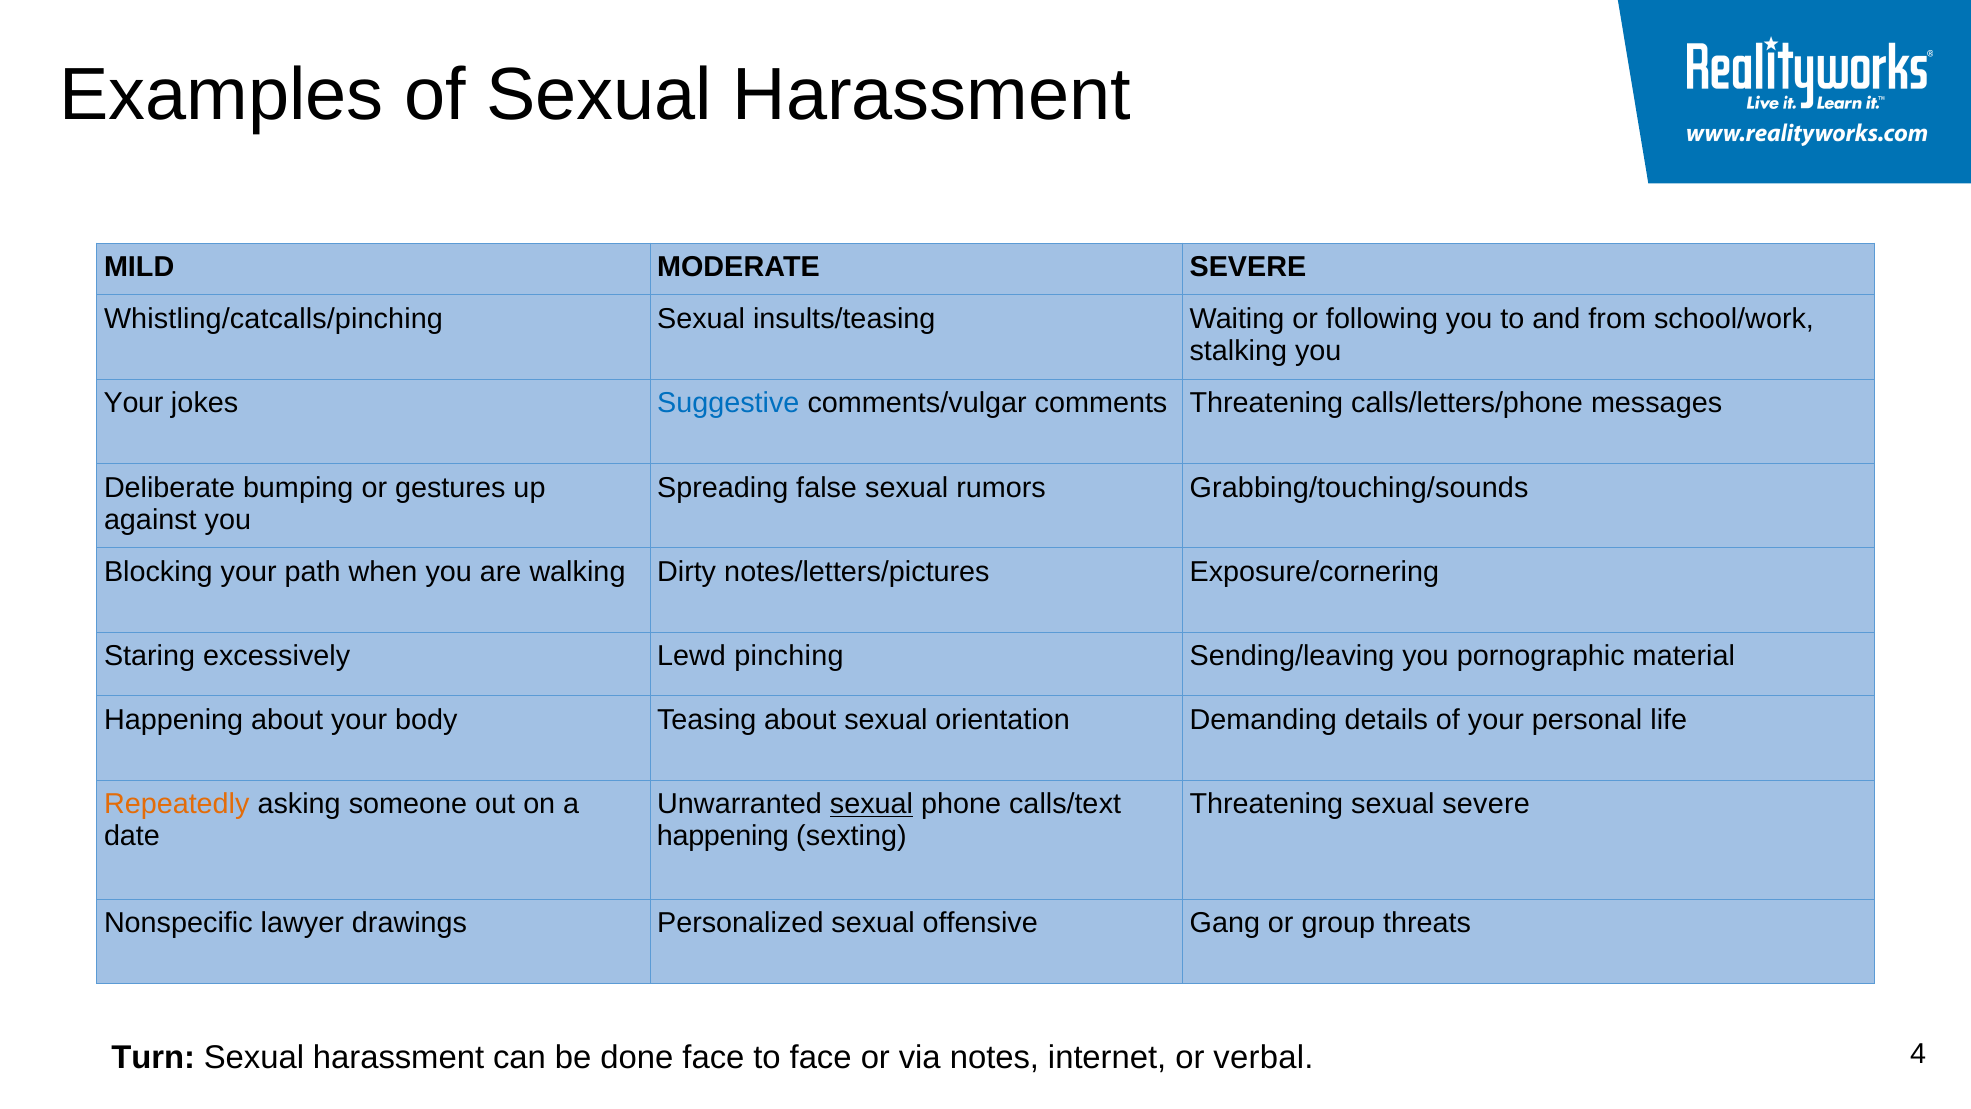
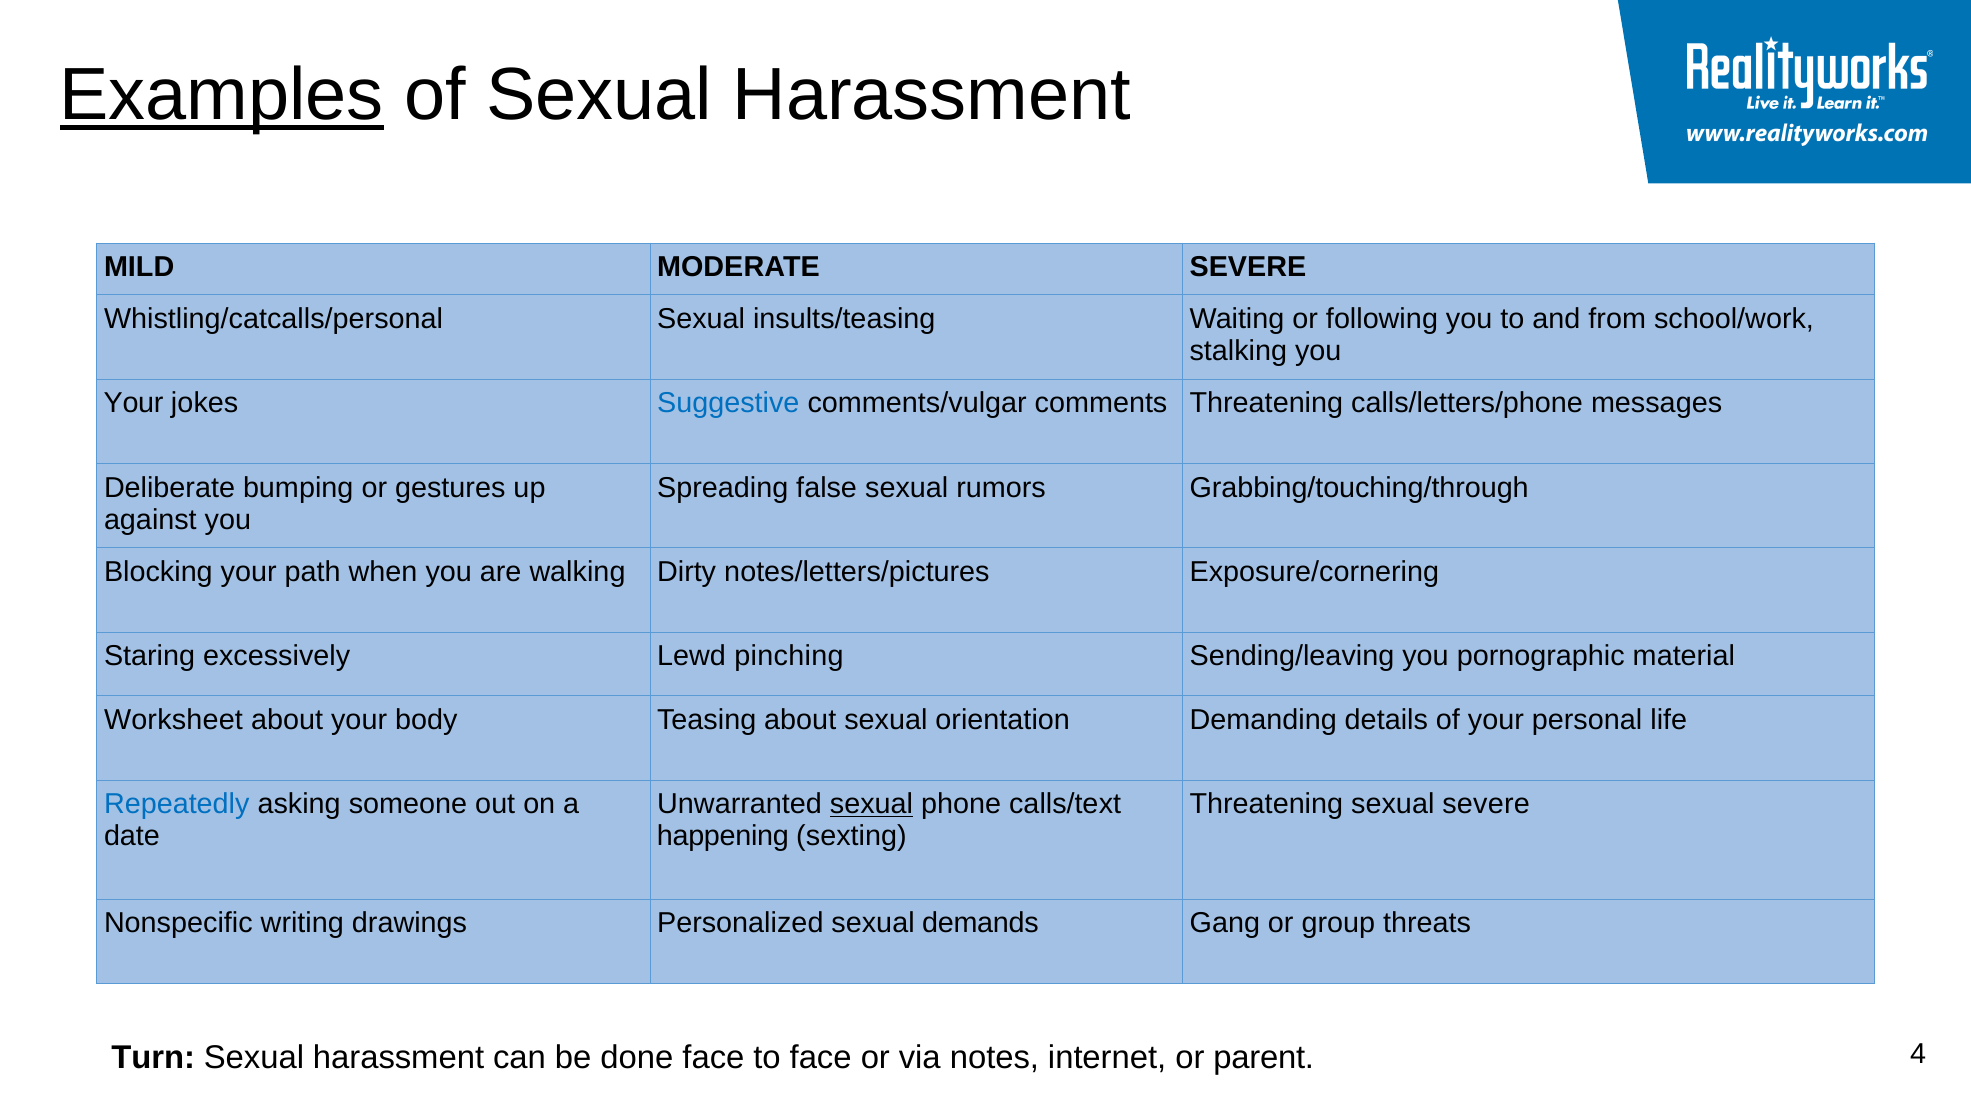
Examples underline: none -> present
Whistling/catcalls/pinching: Whistling/catcalls/pinching -> Whistling/catcalls/personal
Grabbing/touching/sounds: Grabbing/touching/sounds -> Grabbing/touching/through
Happening at (174, 719): Happening -> Worksheet
Repeatedly colour: orange -> blue
lawyer: lawyer -> writing
offensive: offensive -> demands
verbal: verbal -> parent
